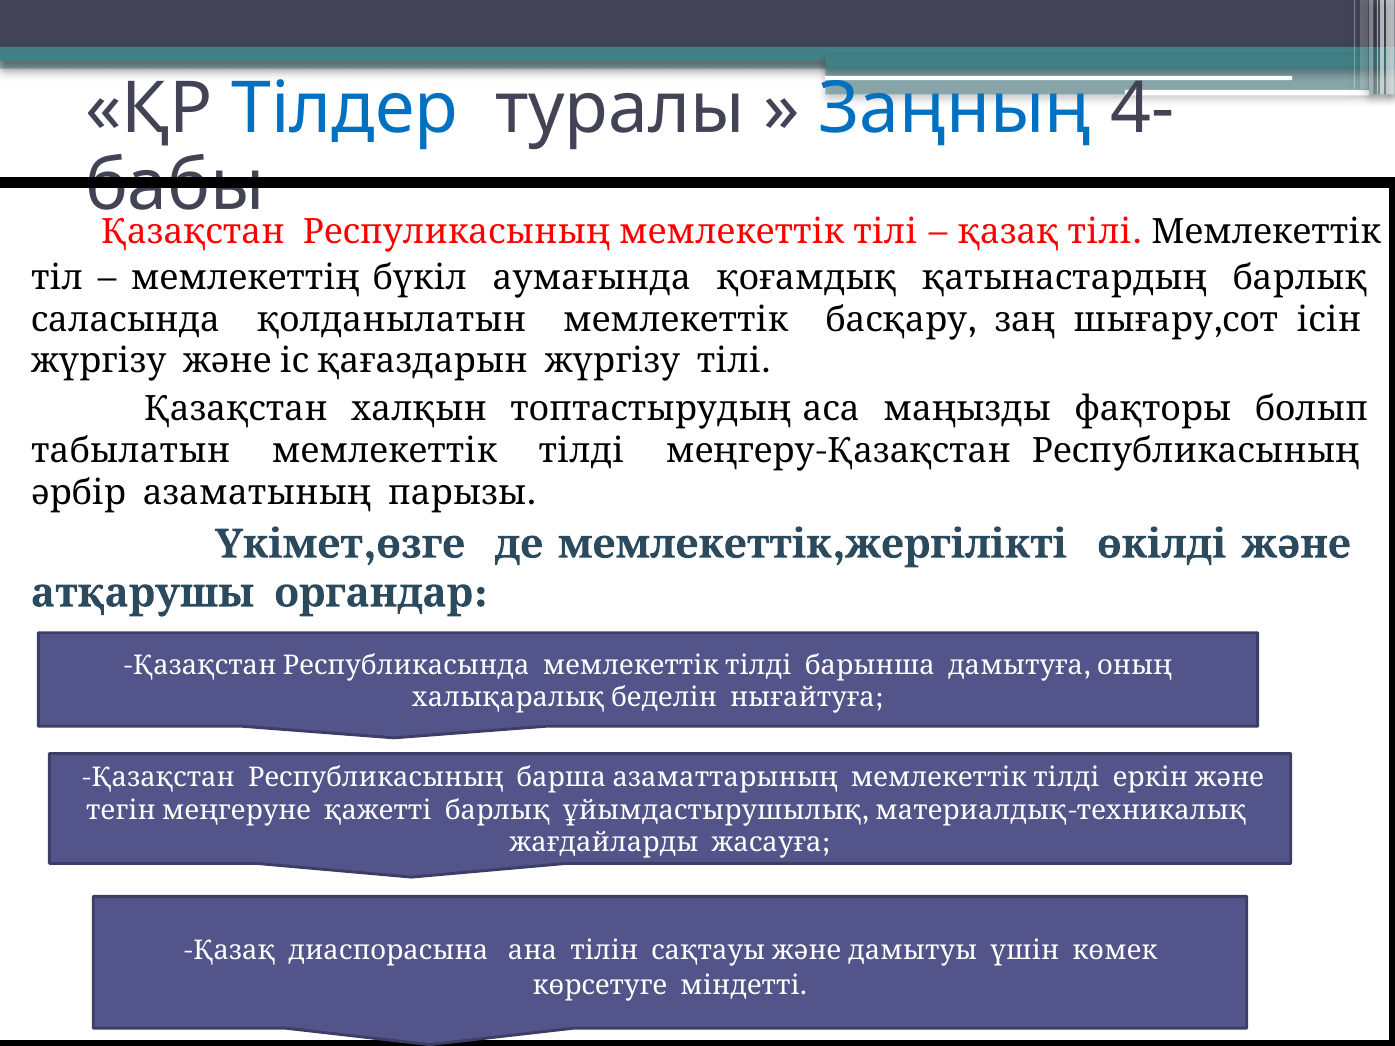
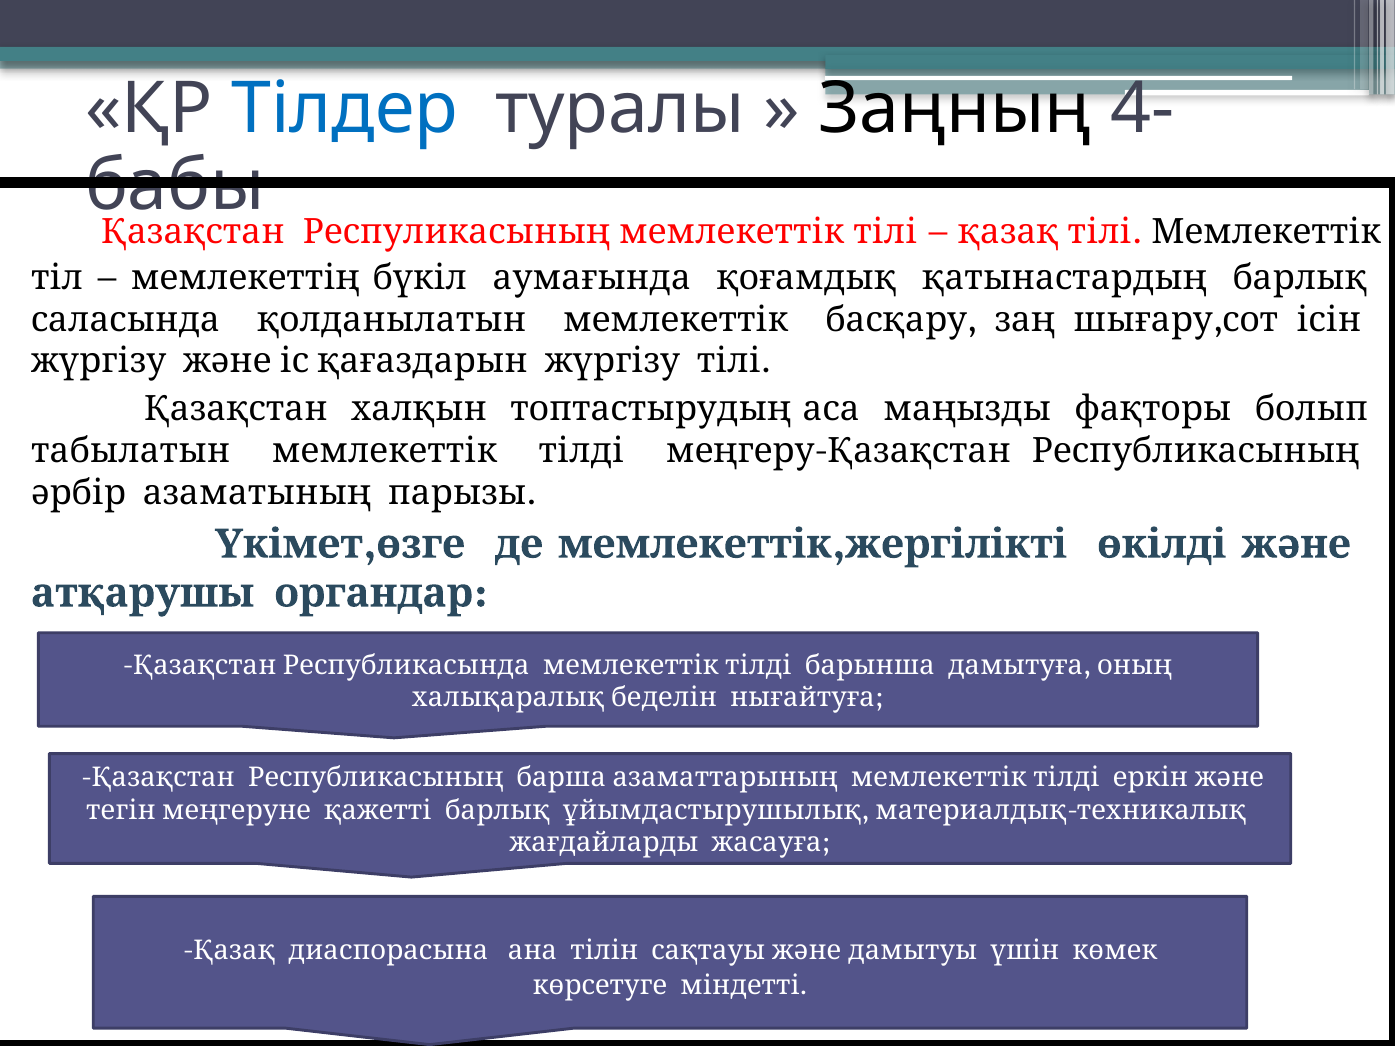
Заңның colour: blue -> black
